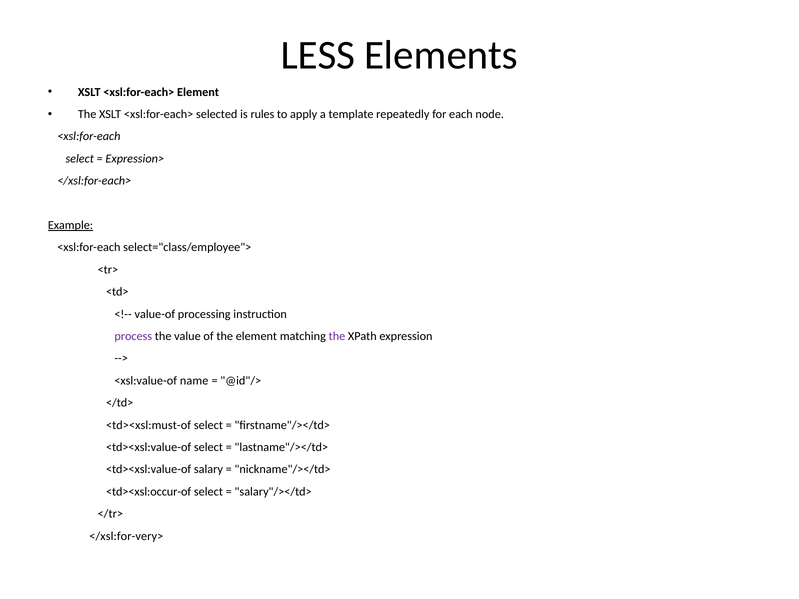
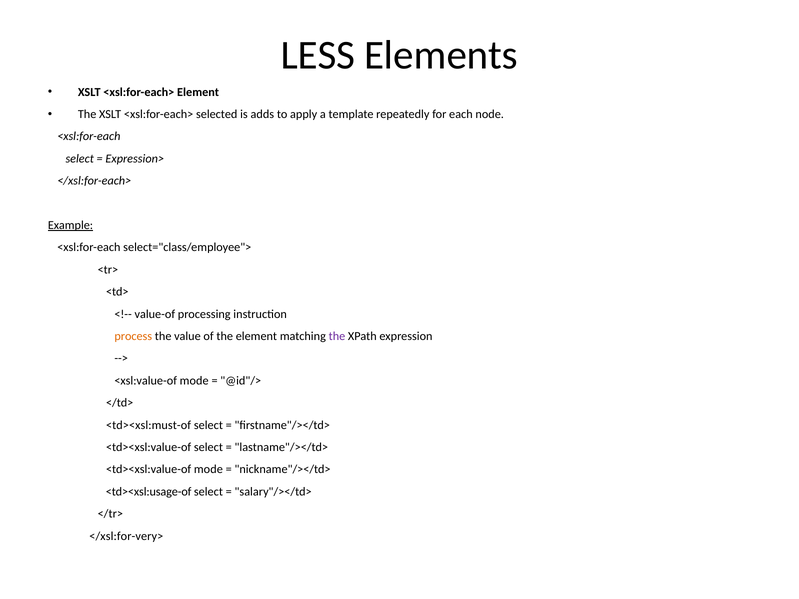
rules: rules -> adds
process colour: purple -> orange
<xsl:value-of name: name -> mode
<td><xsl:value-of salary: salary -> mode
<td><xsl:occur-of: <td><xsl:occur-of -> <td><xsl:usage-of
